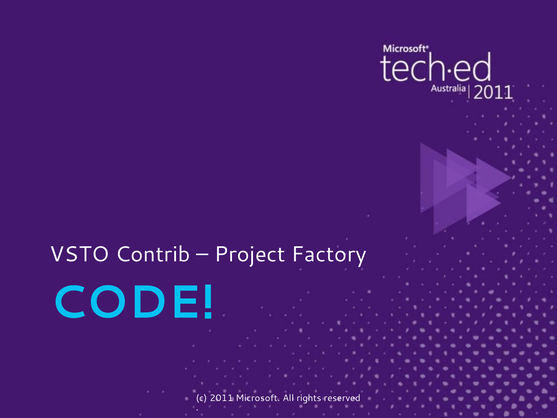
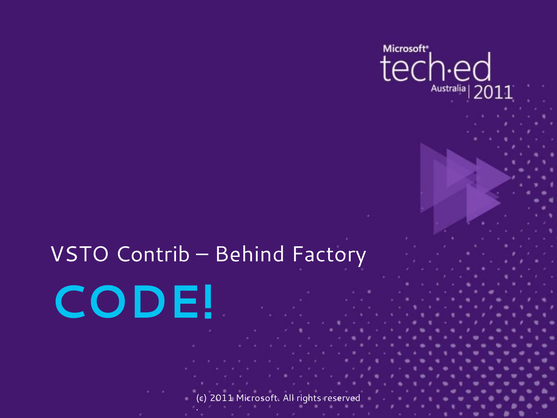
Project: Project -> Behind
